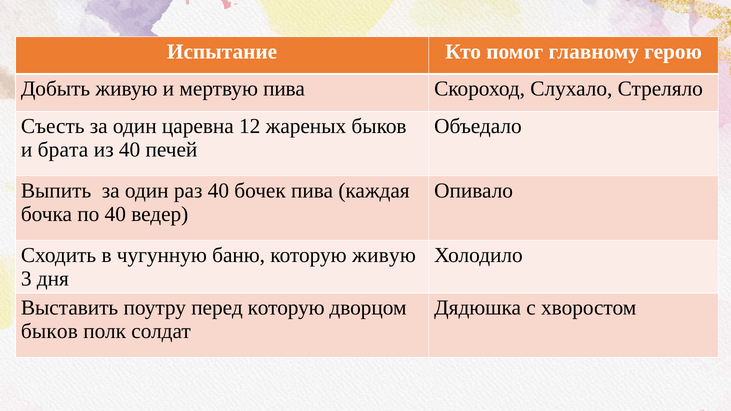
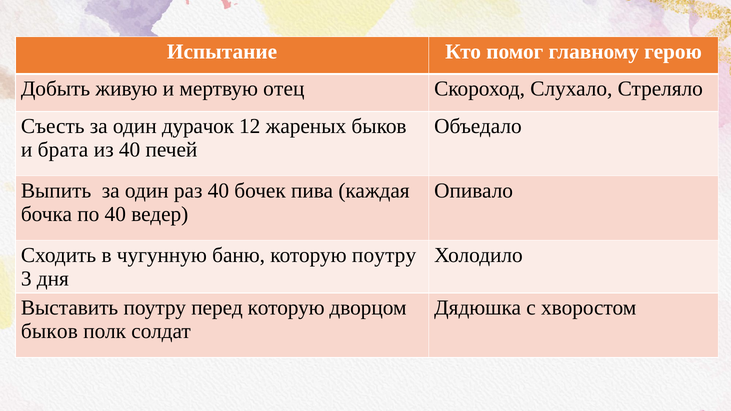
мертвую пива: пива -> отец
царевна: царевна -> дурачок
которую живую: живую -> поутру
